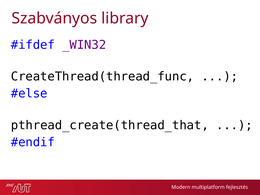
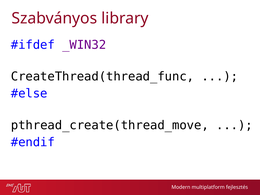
pthread_create(thread_that: pthread_create(thread_that -> pthread_create(thread_move
